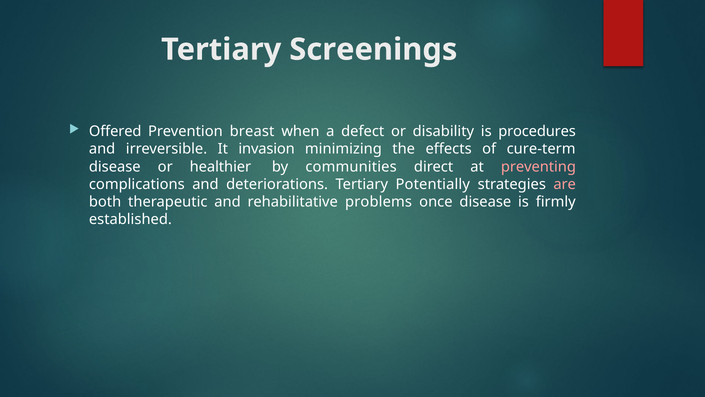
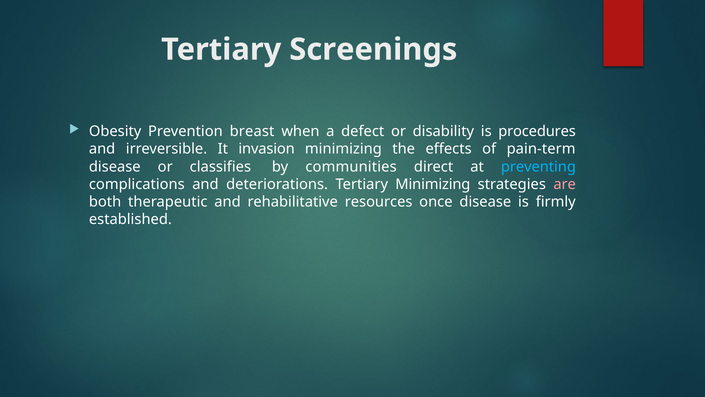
Offered: Offered -> Obesity
cure-term: cure-term -> pain-term
healthier: healthier -> classifies
preventing colour: pink -> light blue
Tertiary Potentially: Potentially -> Minimizing
problems: problems -> resources
